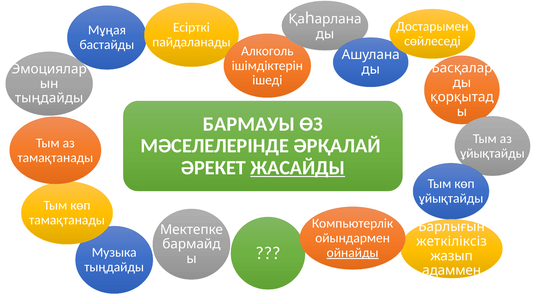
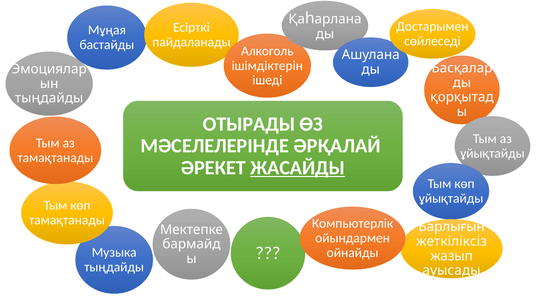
БАРМАУЫ: БАРМАУЫ -> ОТЫРАДЫ
ойнайды underline: present -> none
адаммен: адаммен -> ауысады
